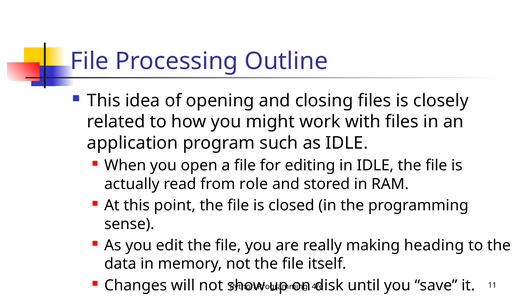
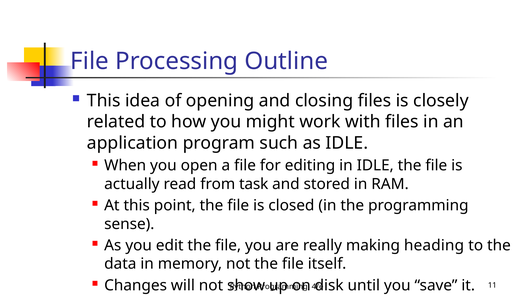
role: role -> task
